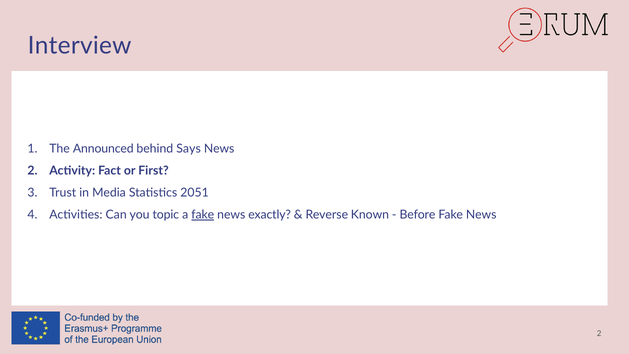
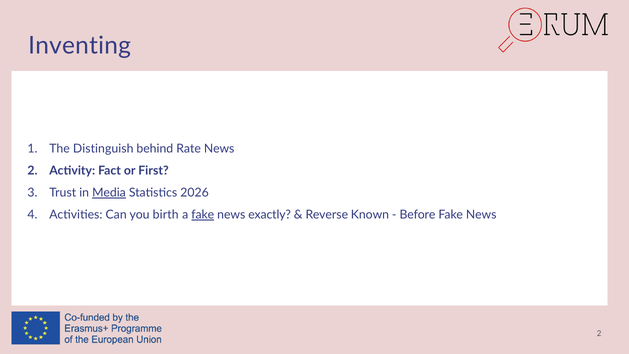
Interview: Interview -> Inventing
Announced: Announced -> Distinguish
Says: Says -> Rate
Media underline: none -> present
2051: 2051 -> 2026
topic: topic -> birth
